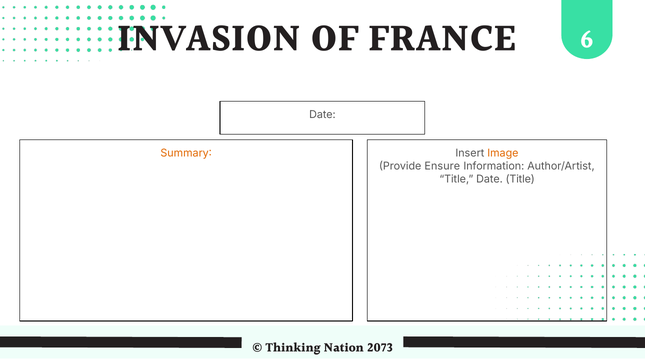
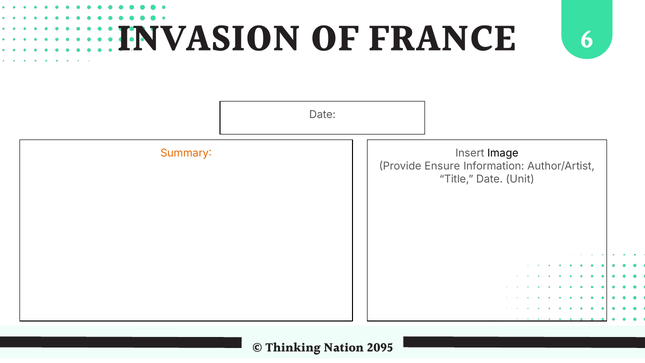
Image colour: orange -> black
Date Title: Title -> Unit
2073: 2073 -> 2095
